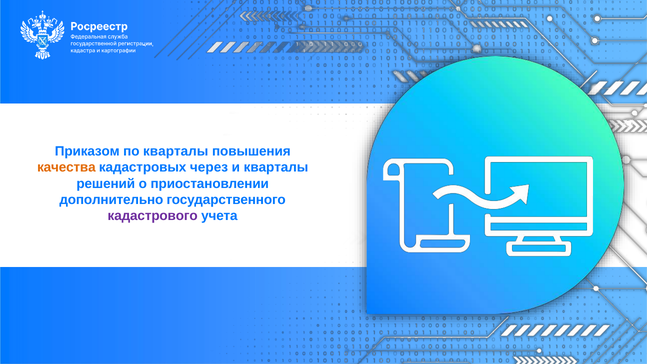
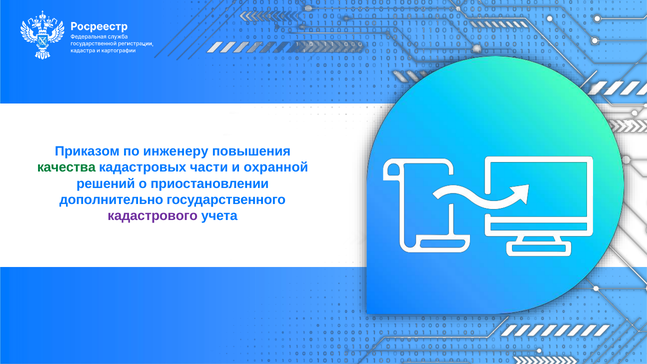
по кварталы: кварталы -> инженеру
качества colour: orange -> green
через: через -> части
и кварталы: кварталы -> охранной
